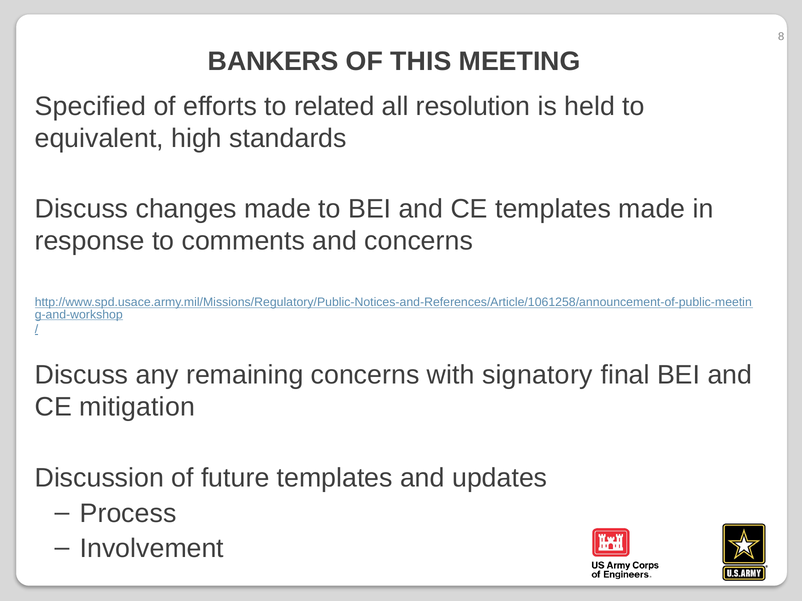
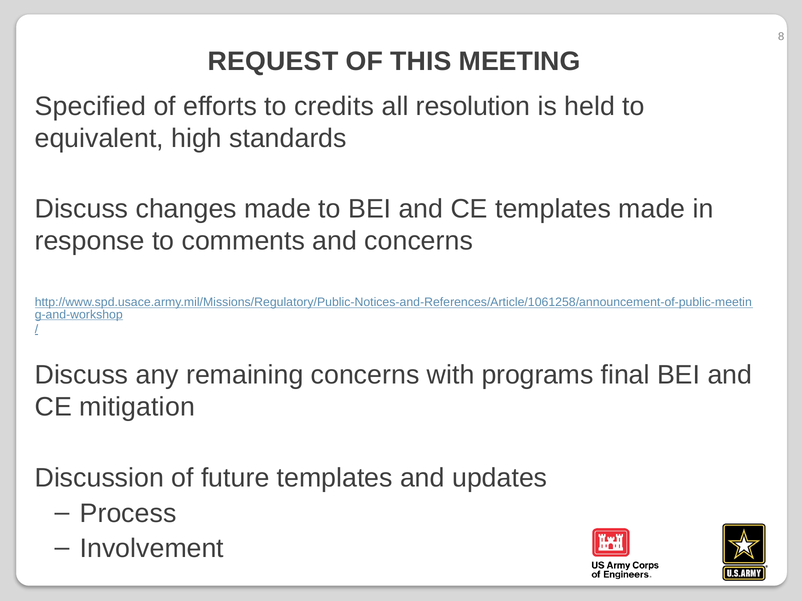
BANKERS: BANKERS -> REQUEST
related: related -> credits
signatory: signatory -> programs
